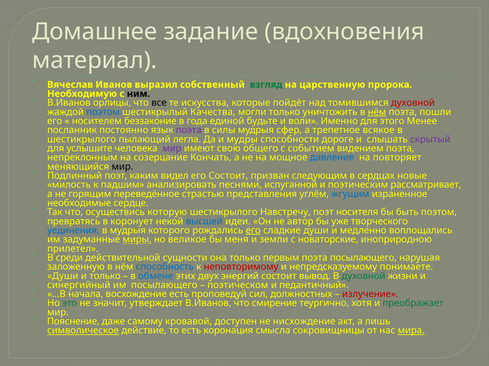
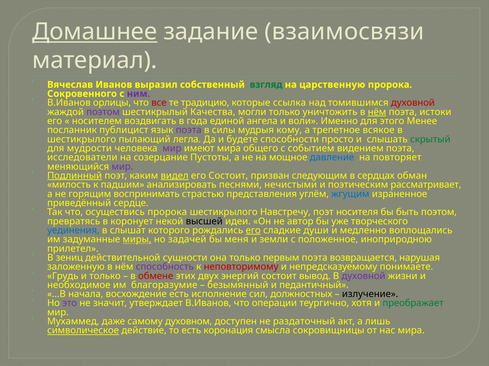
Домашнее underline: none -> present
вдохновения: вдохновения -> взаимосвязи
Необходимую: Необходимую -> Сокровенного
ним colour: black -> purple
все colour: black -> red
искусства: искусства -> традицию
пойдёт: пойдёт -> ссылка
поэтом at (103, 112) colour: blue -> purple
пошли: пошли -> истоки
беззаконие: беззаконие -> воздвигать
будьте: будьте -> ангела
постоянно: постоянно -> публицист
сфер: сфер -> кому
мудры: мудры -> будете
дороге: дороге -> просто
скрытый colour: purple -> green
услышите: услышите -> мудрости
имеют свою: свою -> мира
непреклонным: непреклонным -> исследователи
Кончать: Кончать -> Пустоты
мир at (122, 167) colour: black -> purple
Подлинный underline: none -> present
видел underline: none -> present
новые: новые -> обман
испуганной: испуганной -> нечистыми
переведённое: переведённое -> воспринимать
необходимые: необходимые -> приведённый
осуществись которую: которую -> пророка
высшей colour: blue -> black
в мудрыя: мудрыя -> слышат
великое: великое -> задачей
новаторские: новаторские -> положенное
среди: среди -> зениц
поэта посылающего: посылающего -> возвращается
способность colour: blue -> purple
Души at (63, 276): Души -> Грудь
обмене colour: blue -> red
духовной at (364, 276) colour: green -> purple
синергийный: синергийный -> необходимое
им посылающего: посылающего -> благоразумие
поэтическом: поэтическом -> безымянный
проповедуй: проповедуй -> исполнение
излучение colour: red -> black
это colour: green -> purple
смирение: смирение -> операции
Пояснение: Пояснение -> Мухаммед
кровавой: кровавой -> духовном
нисхождение: нисхождение -> раздаточный
мира at (411, 331) underline: present -> none
